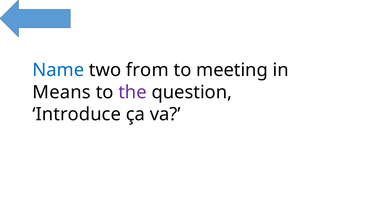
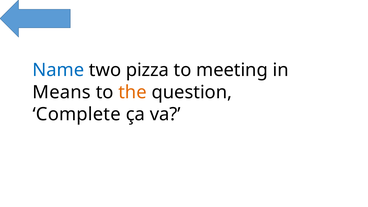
from: from -> pizza
the colour: purple -> orange
Introduce: Introduce -> Complete
